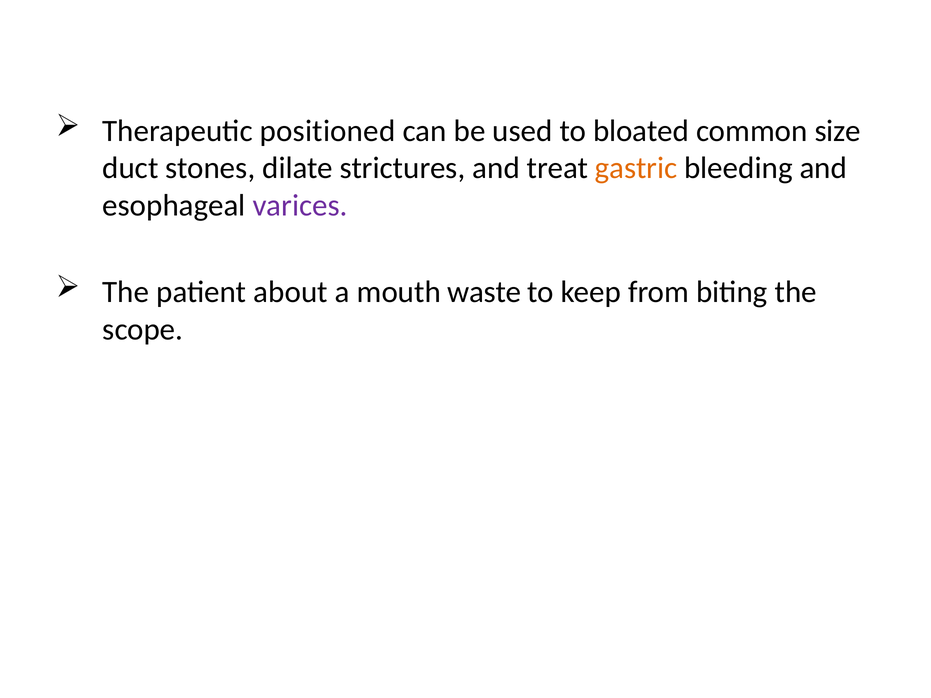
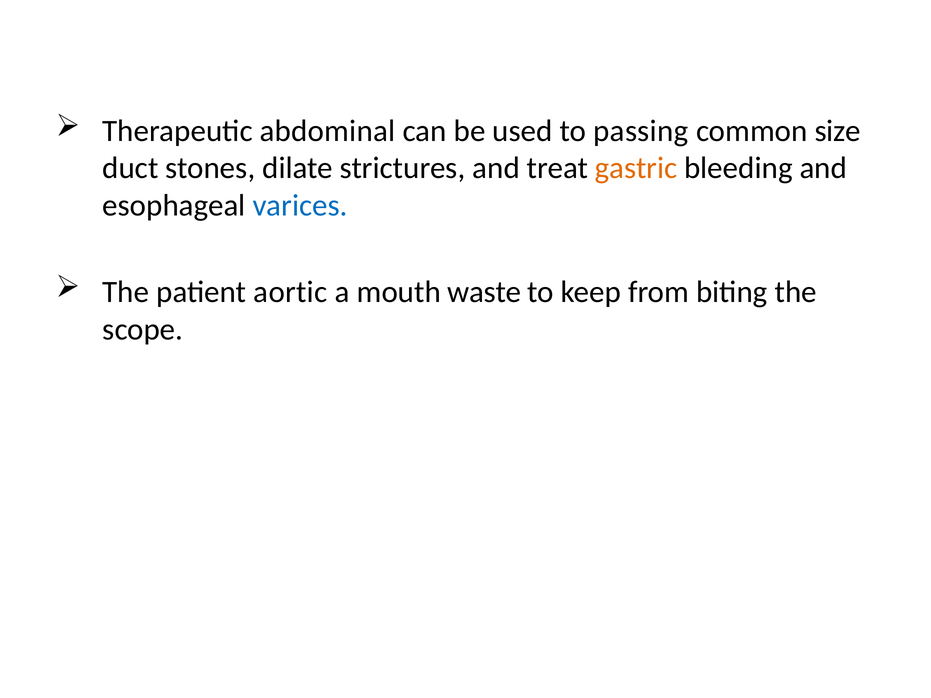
positioned: positioned -> abdominal
bloated: bloated -> passing
varices colour: purple -> blue
about: about -> aortic
